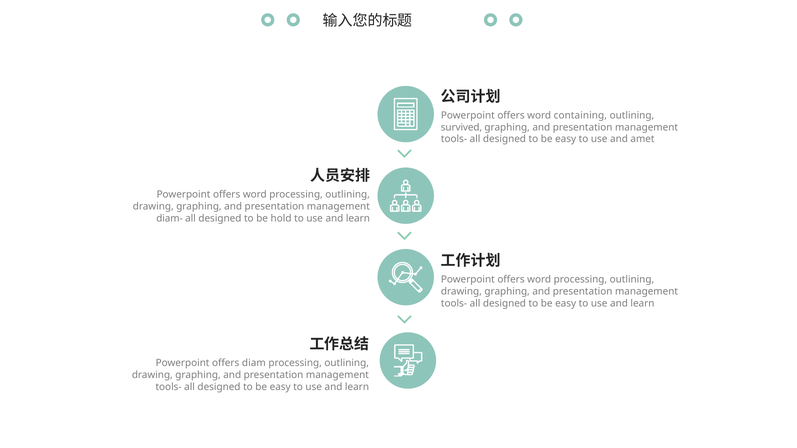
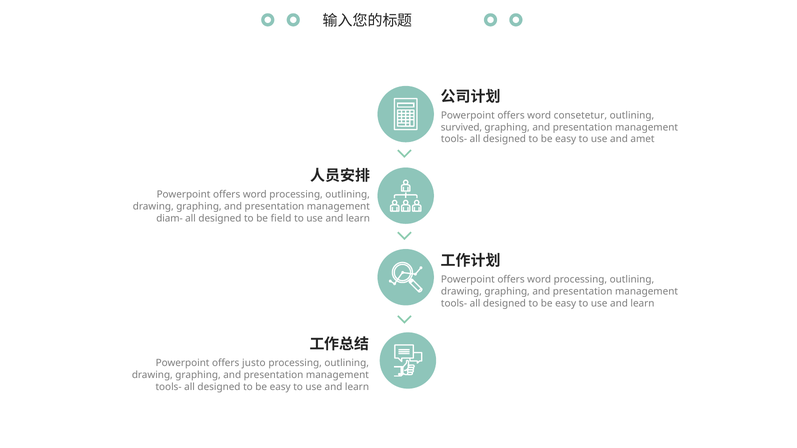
containing: containing -> consetetur
hold: hold -> field
diam: diam -> justo
